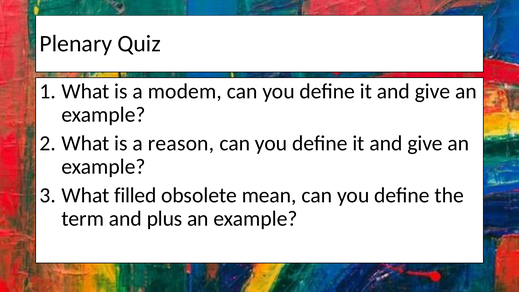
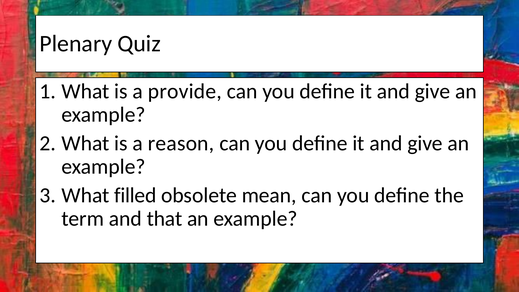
modem: modem -> provide
plus: plus -> that
